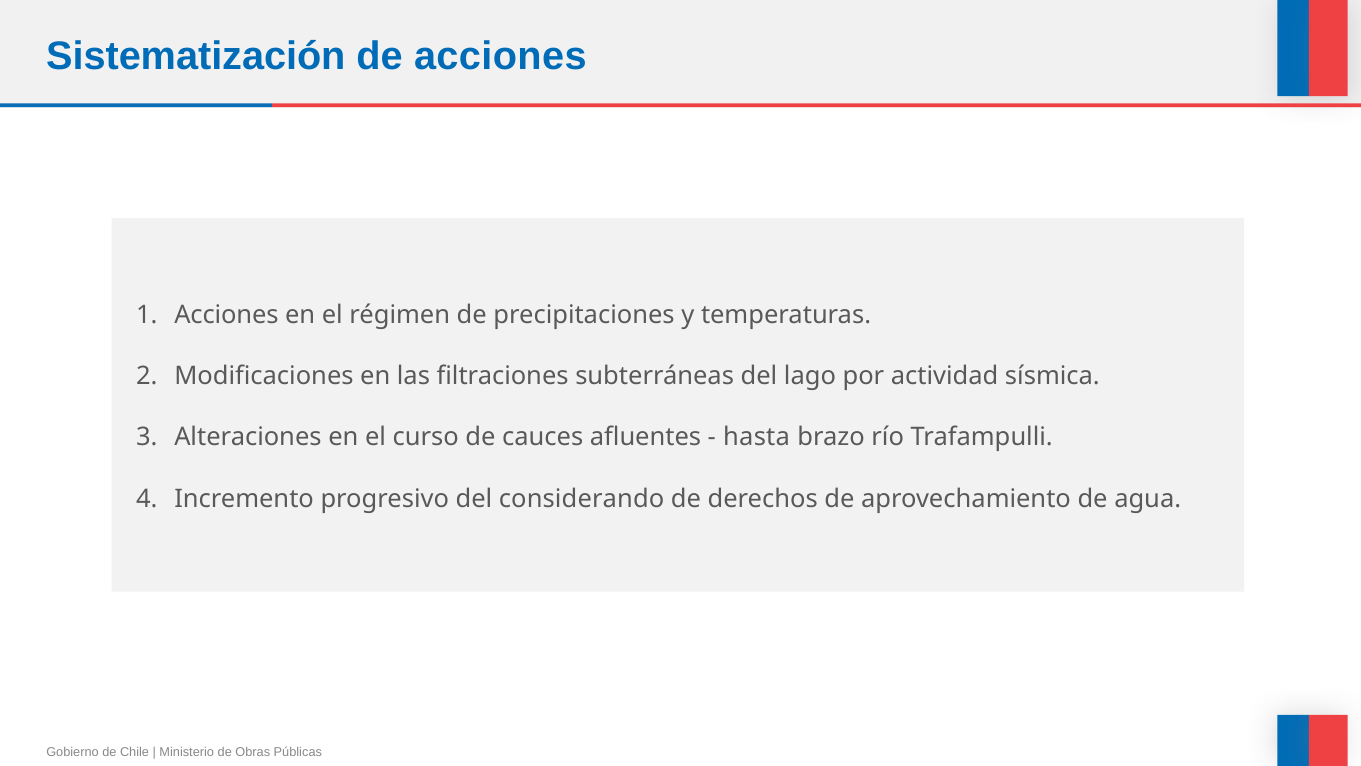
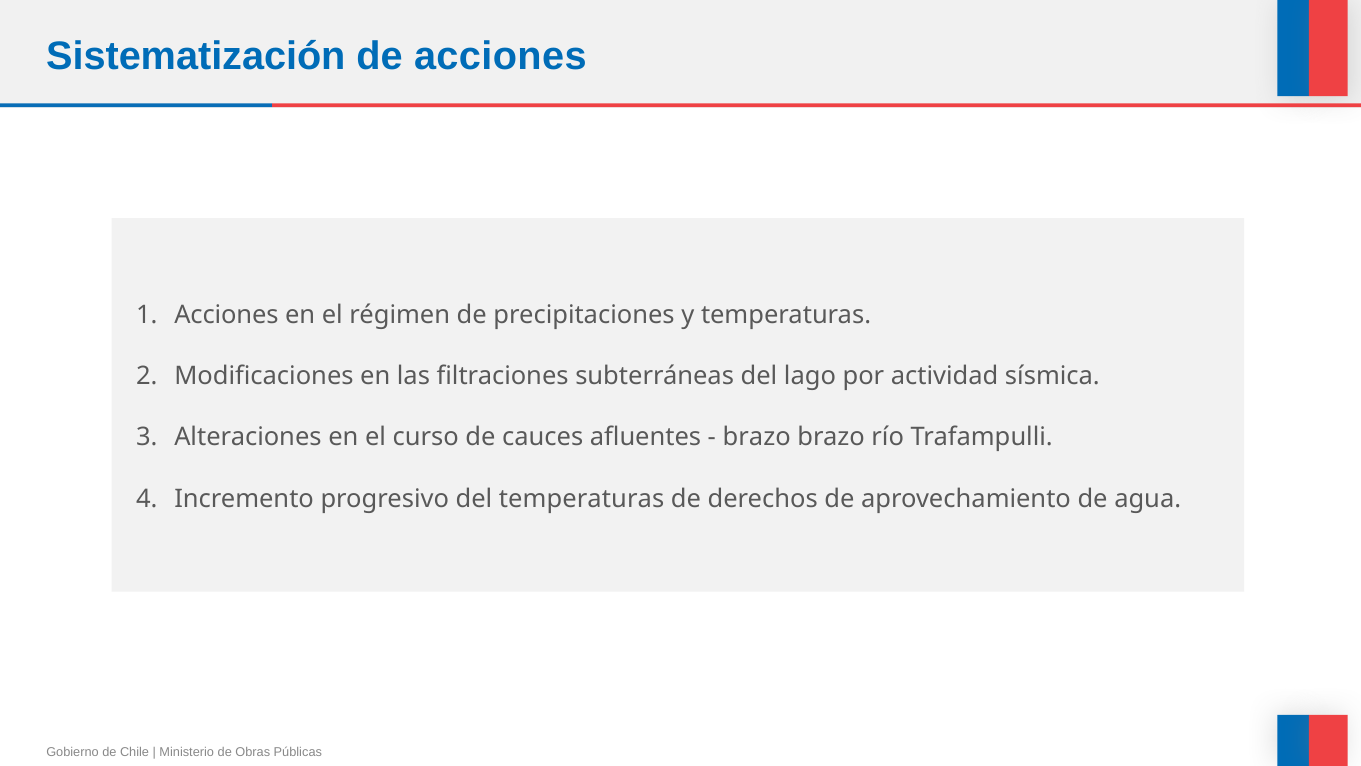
hasta at (757, 437): hasta -> brazo
del considerando: considerando -> temperaturas
